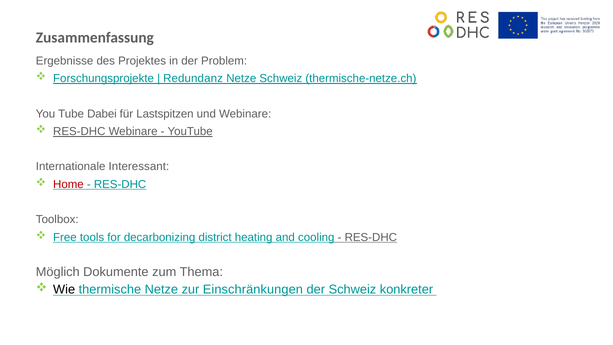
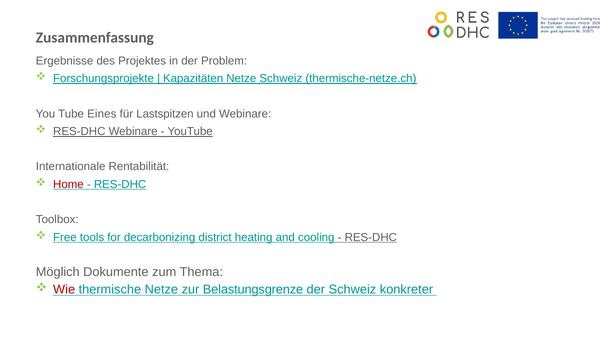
Redundanz: Redundanz -> Kapazitäten
Dabei: Dabei -> Eines
Interessant: Interessant -> Rentabilität
Wie colour: black -> red
Einschränkungen: Einschränkungen -> Belastungsgrenze
